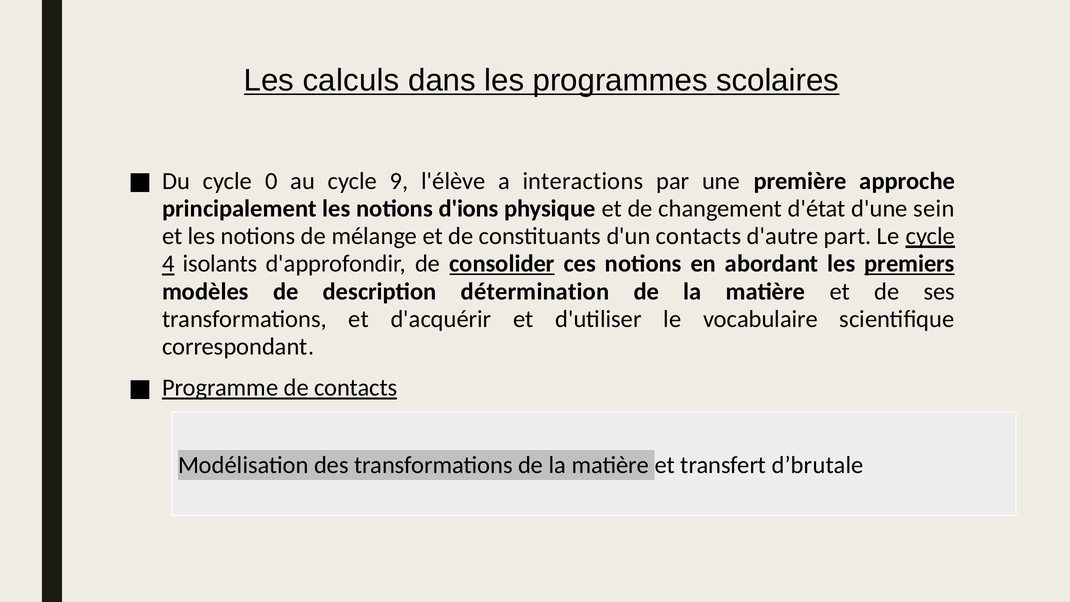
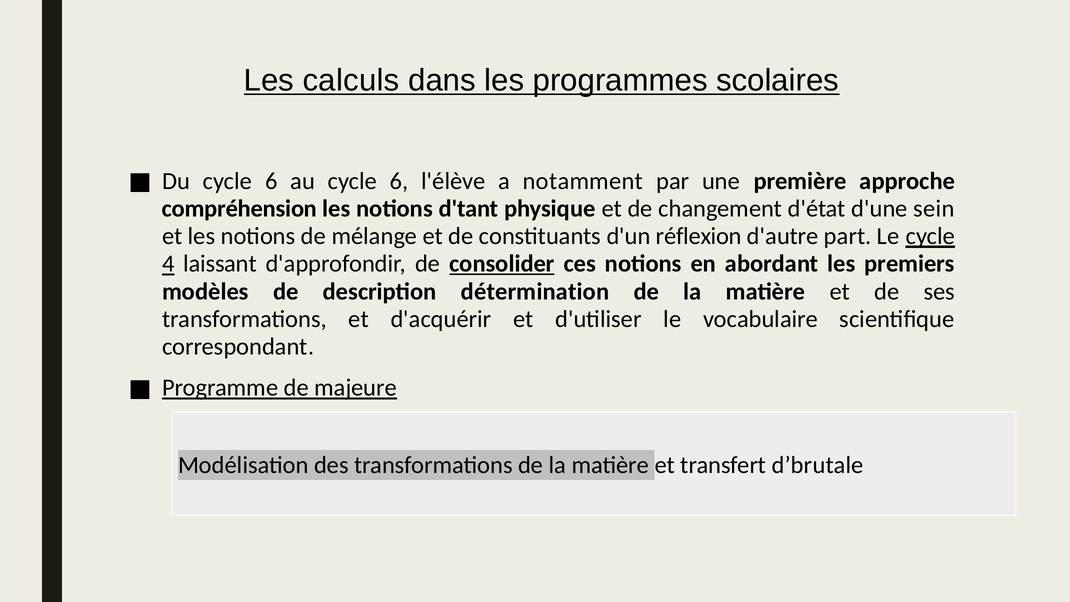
Du cycle 0: 0 -> 6
au cycle 9: 9 -> 6
interactions: interactions -> notamment
principalement: principalement -> compréhension
d'ions: d'ions -> d'tant
d'un contacts: contacts -> réflexion
isolants: isolants -> laissant
premiers underline: present -> none
de contacts: contacts -> majeure
